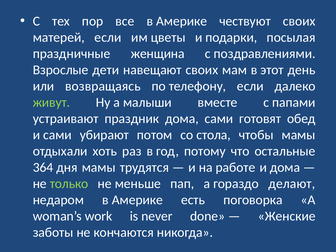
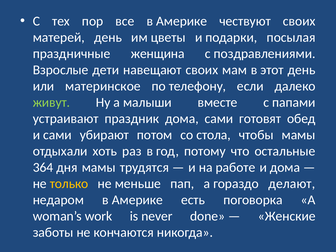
матерей если: если -> день
возвращаясь: возвращаясь -> материнское
только colour: light green -> yellow
